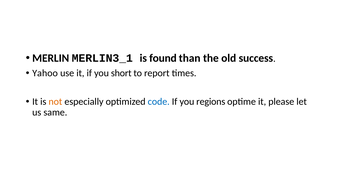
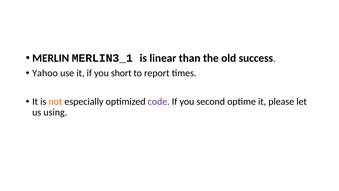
found: found -> linear
code colour: blue -> purple
regions: regions -> second
same: same -> using
